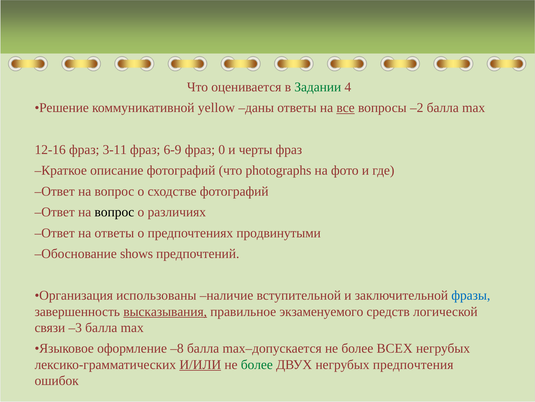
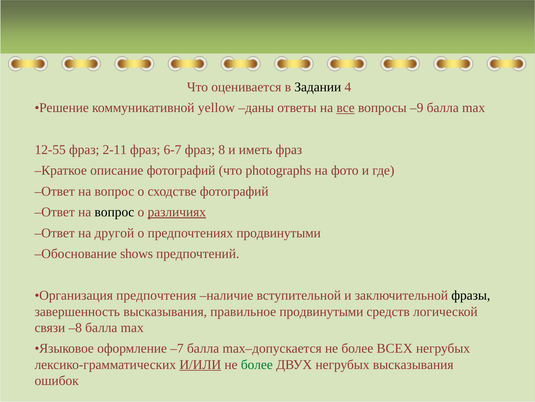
Задании colour: green -> black
–2: –2 -> –9
12-16: 12-16 -> 12-55
3-11: 3-11 -> 2-11
6-9: 6-9 -> 6-7
0: 0 -> 8
черты: черты -> иметь
различиях underline: none -> present
на ответы: ответы -> другой
использованы: использованы -> предпочтения
фразы colour: blue -> black
высказывания at (165, 311) underline: present -> none
правильное экзаменуемого: экзаменуемого -> продвинутыми
–3: –3 -> –8
–8: –8 -> –7
негрубых предпочтения: предпочтения -> высказывания
